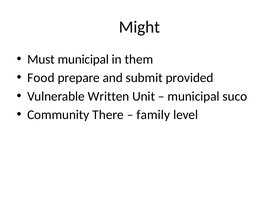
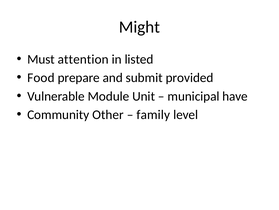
Must municipal: municipal -> attention
them: them -> listed
Written: Written -> Module
suco: suco -> have
There: There -> Other
